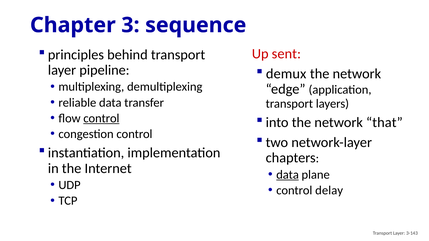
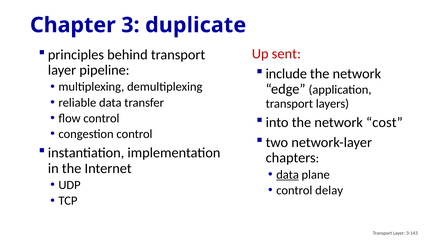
sequence: sequence -> duplicate
demux: demux -> include
control at (101, 118) underline: present -> none
that: that -> cost
